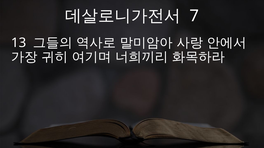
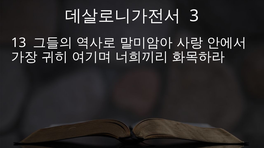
7: 7 -> 3
